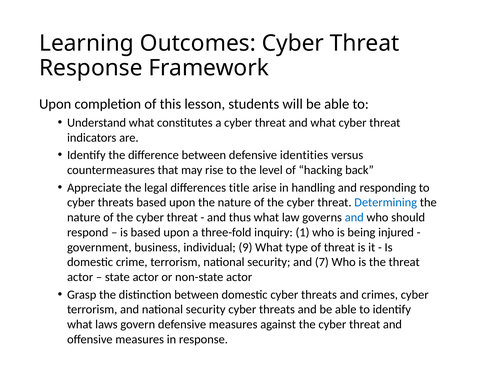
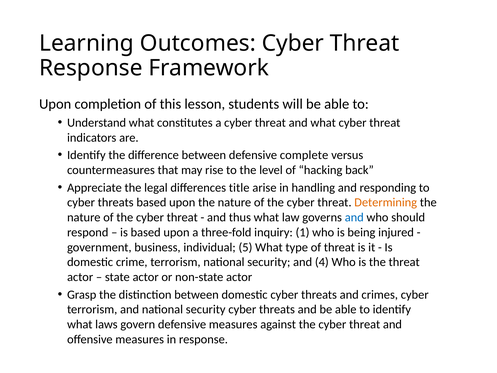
identities: identities -> complete
Determining colour: blue -> orange
9: 9 -> 5
7: 7 -> 4
